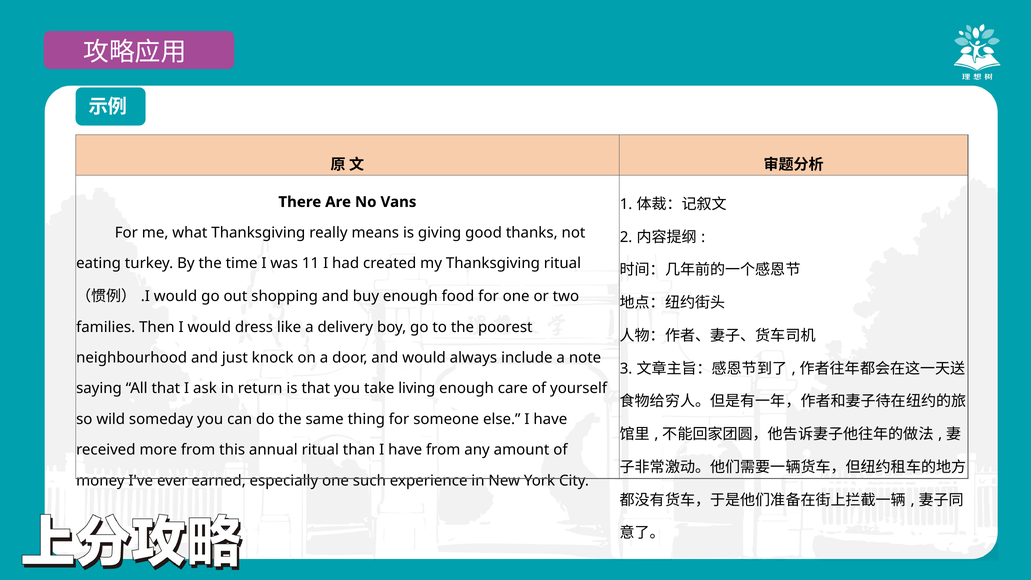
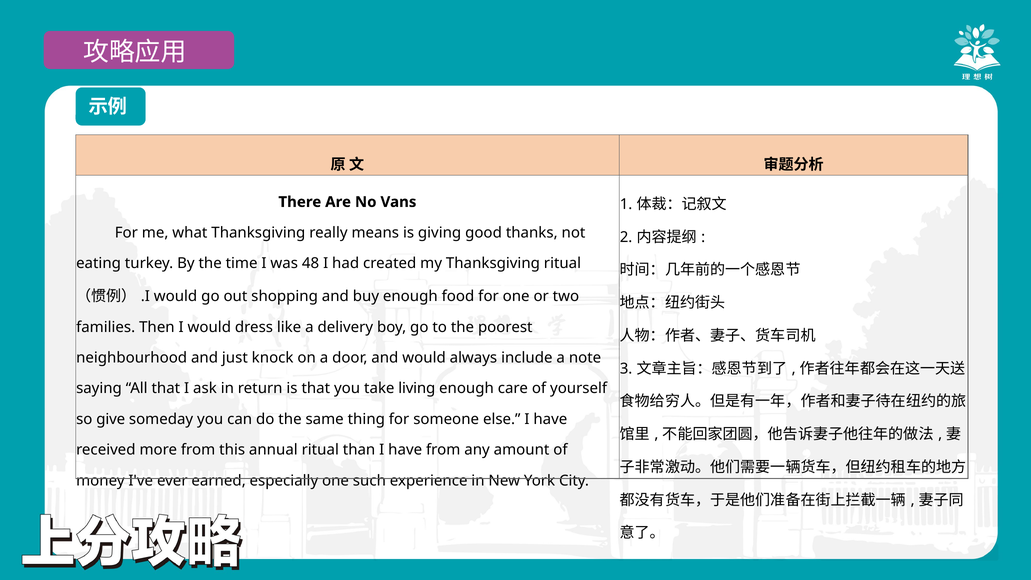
11: 11 -> 48
wild: wild -> give
